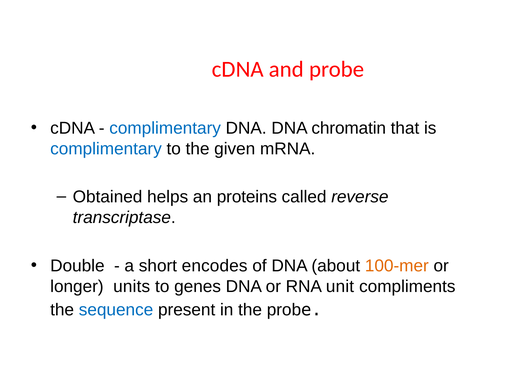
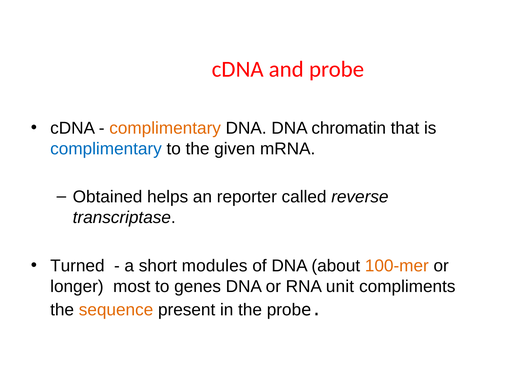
complimentary at (165, 128) colour: blue -> orange
proteins: proteins -> reporter
Double: Double -> Turned
encodes: encodes -> modules
units: units -> most
sequence colour: blue -> orange
